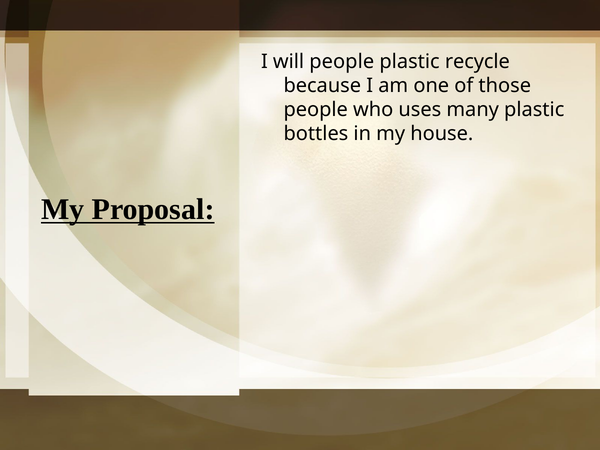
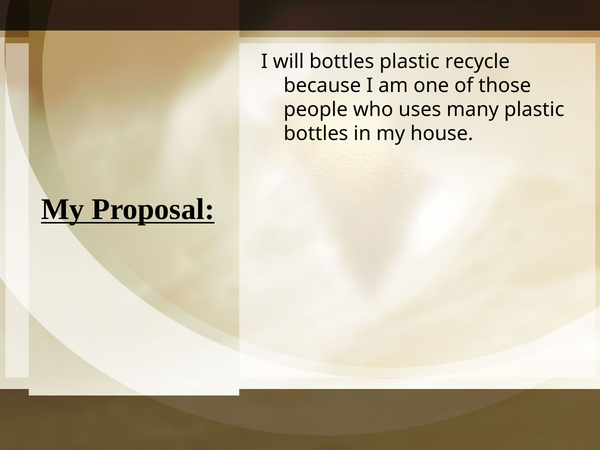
will people: people -> bottles
